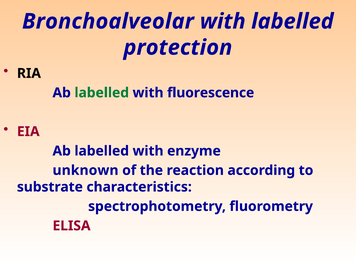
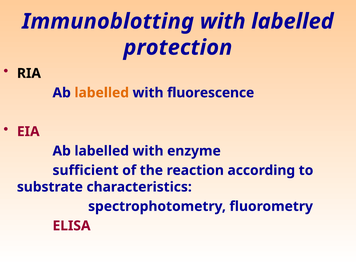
Bronchoalveolar: Bronchoalveolar -> Immunoblotting
labelled at (102, 93) colour: green -> orange
unknown: unknown -> sufficient
